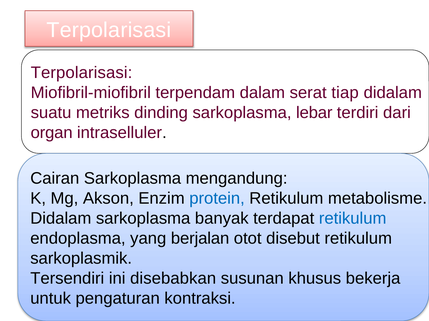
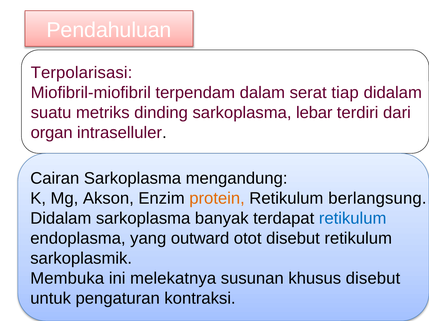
Terpolarisasi at (109, 30): Terpolarisasi -> Pendahuluan
protein colour: blue -> orange
metabolisme: metabolisme -> berlangsung
berjalan: berjalan -> outward
Tersendiri: Tersendiri -> Membuka
disebabkan: disebabkan -> melekatnya
khusus bekerja: bekerja -> disebut
